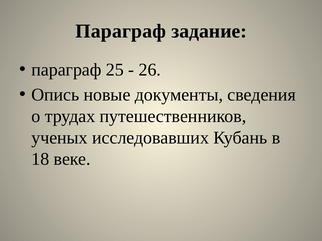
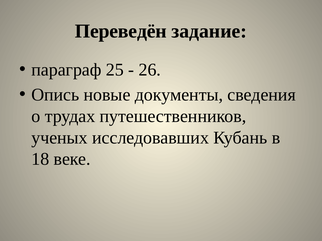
Параграф at (121, 31): Параграф -> Переведён
